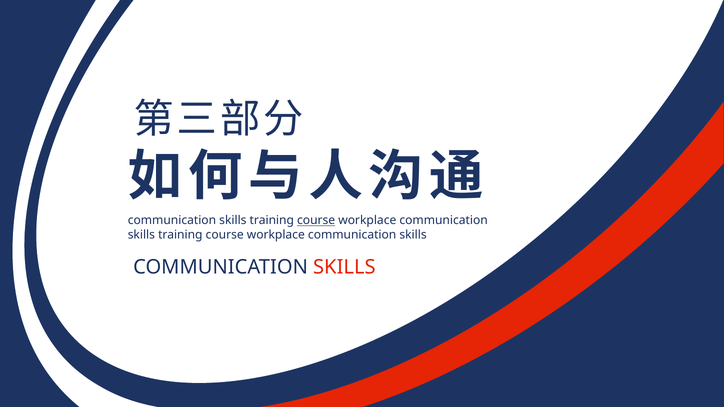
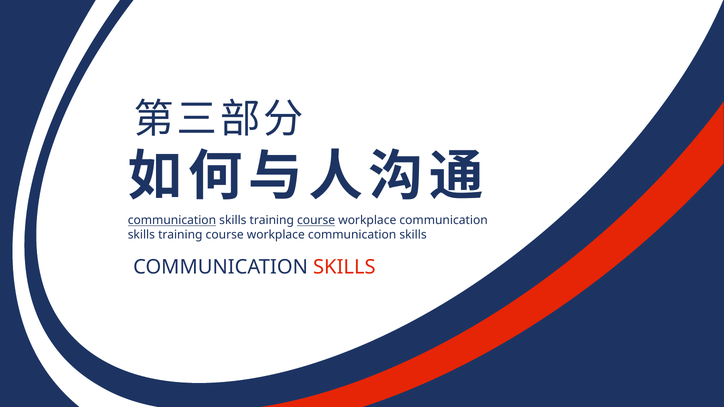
communication at (172, 221) underline: none -> present
